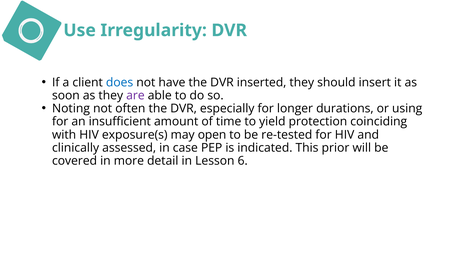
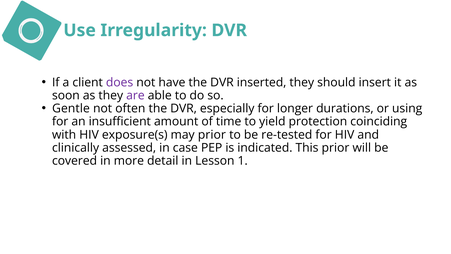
does colour: blue -> purple
Noting: Noting -> Gentle
may open: open -> prior
6: 6 -> 1
